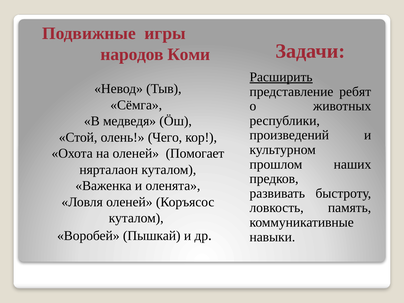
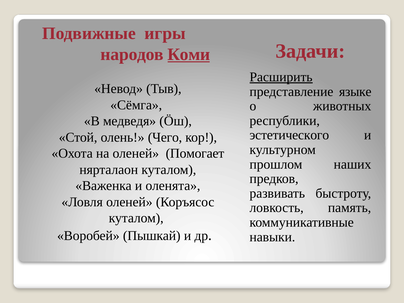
Коми underline: none -> present
ребят: ребят -> языке
произведений: произведений -> эстетического
